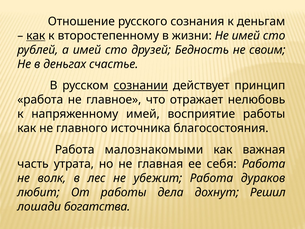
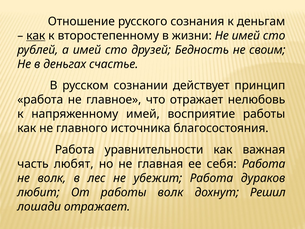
сознании underline: present -> none
малознакомыми: малознакомыми -> уравнительности
утрата: утрата -> любят
работы дела: дела -> волк
лошади богатства: богатства -> отражает
